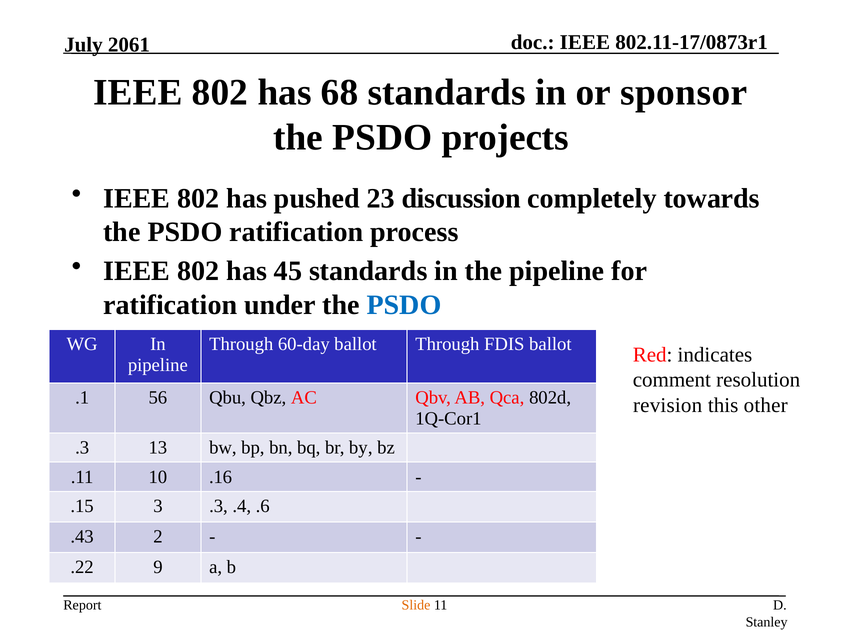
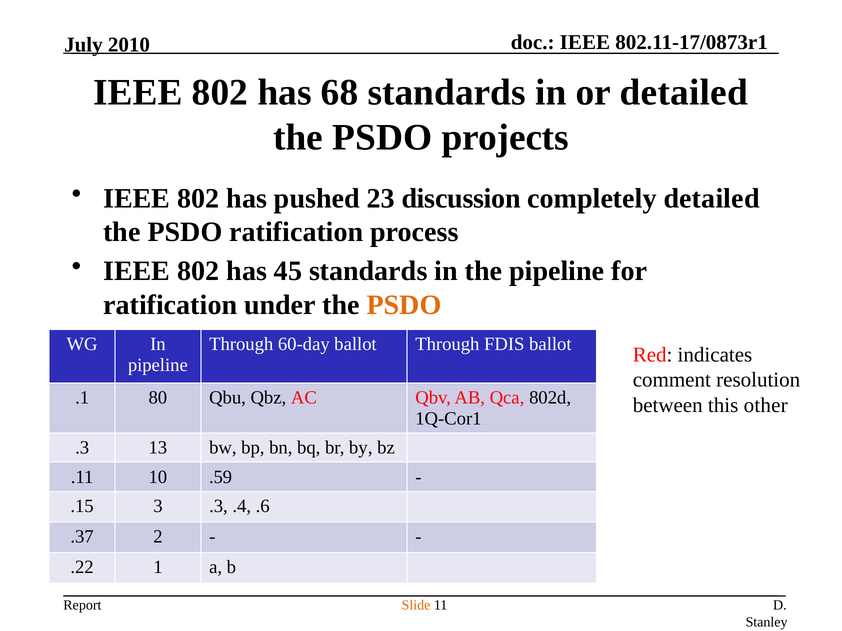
2061: 2061 -> 2010
or sponsor: sponsor -> detailed
completely towards: towards -> detailed
PSDO at (404, 305) colour: blue -> orange
56: 56 -> 80
revision: revision -> between
.16: .16 -> .59
.43: .43 -> .37
9: 9 -> 1
